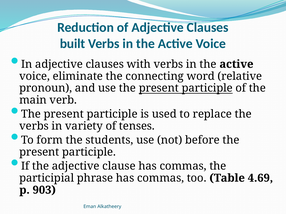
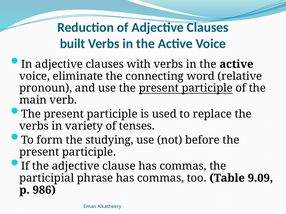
students: students -> studying
4.69: 4.69 -> 9.09
903: 903 -> 986
